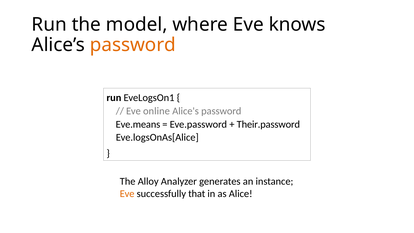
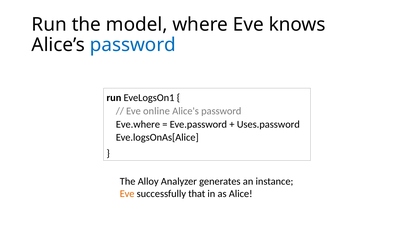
password at (133, 45) colour: orange -> blue
Eve.means: Eve.means -> Eve.where
Their.password: Their.password -> Uses.password
